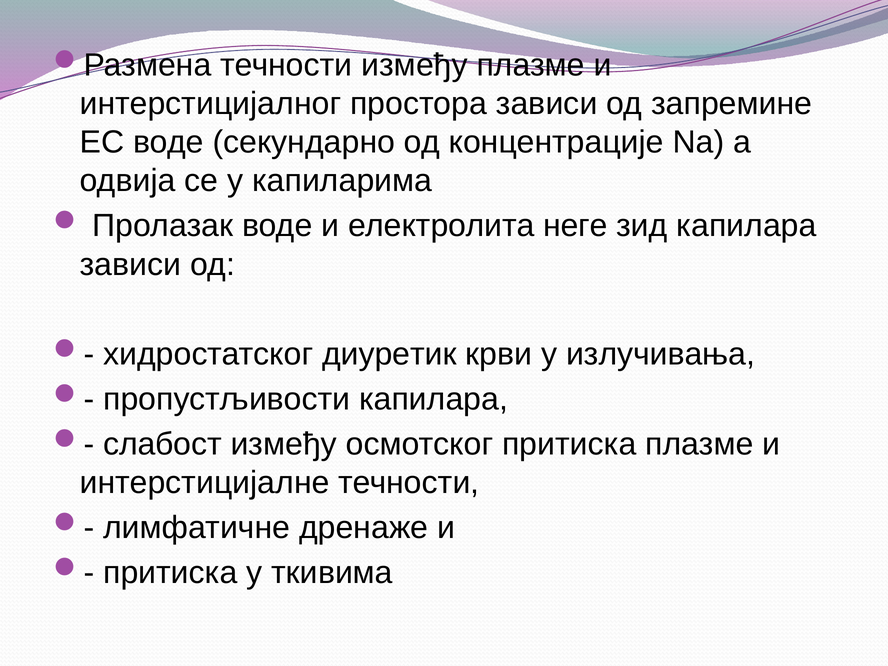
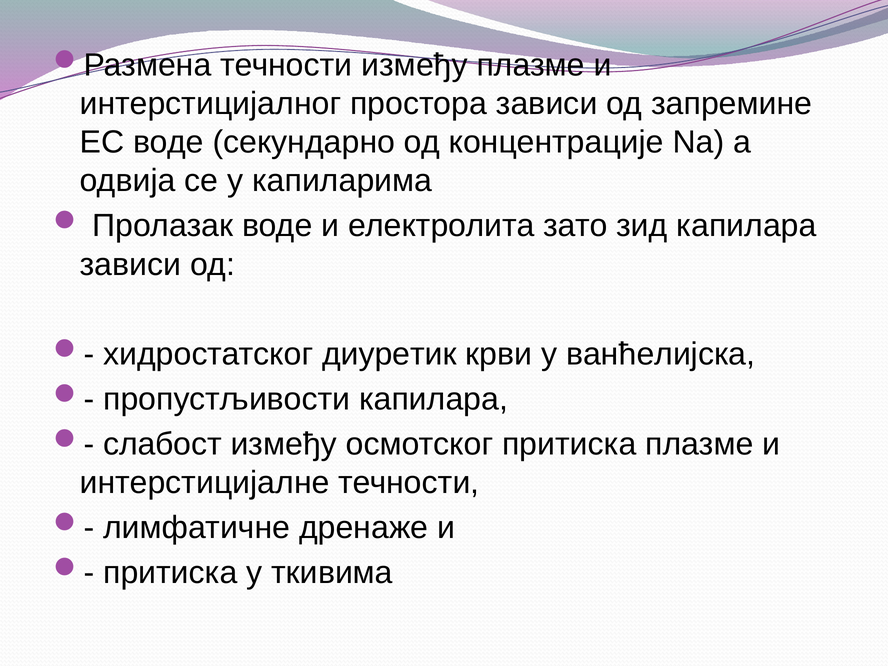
неге: неге -> зато
излучивања: излучивања -> ванћелијска
